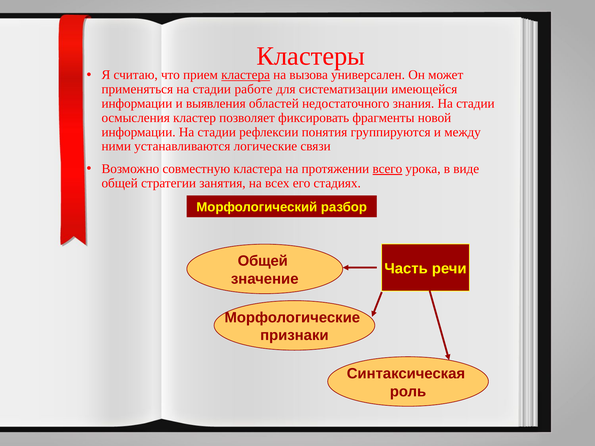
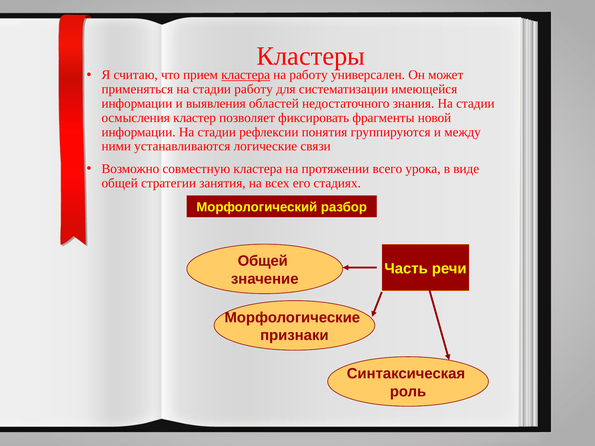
на вызова: вызова -> работу
стадии работе: работе -> работу
всего underline: present -> none
